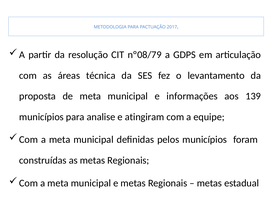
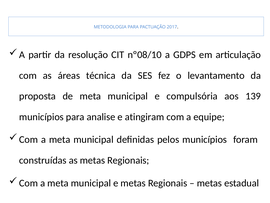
nº08/79: nº08/79 -> nº08/10
informações: informações -> compulsória
